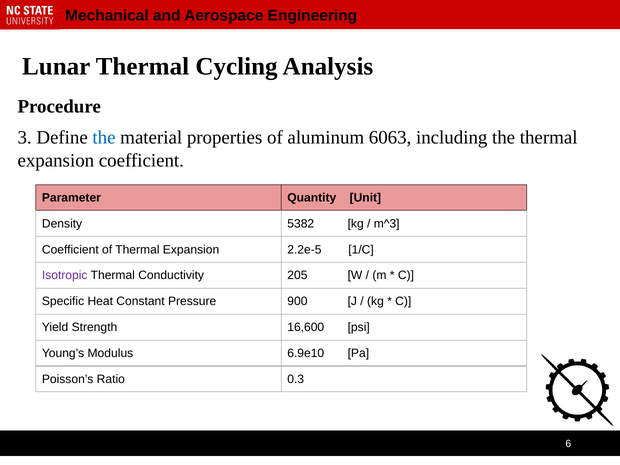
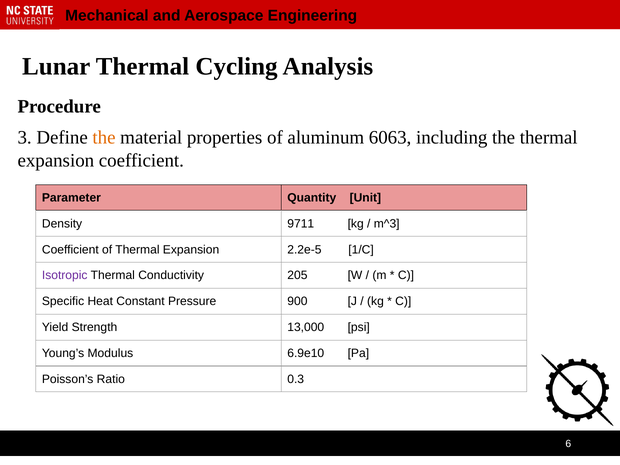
the at (104, 138) colour: blue -> orange
5382: 5382 -> 9711
16,600: 16,600 -> 13,000
